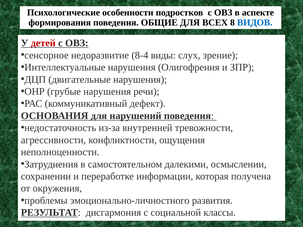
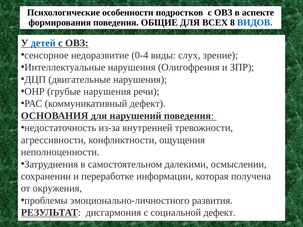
детей colour: red -> blue
8-4: 8-4 -> 0-4
социальной классы: классы -> дефект
